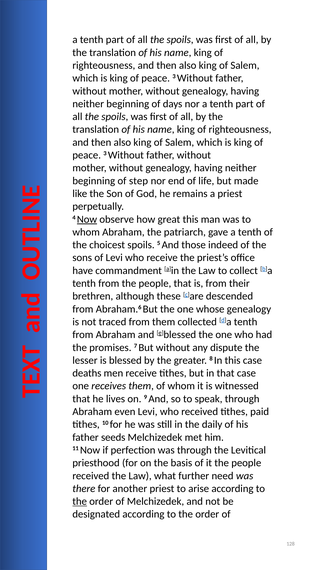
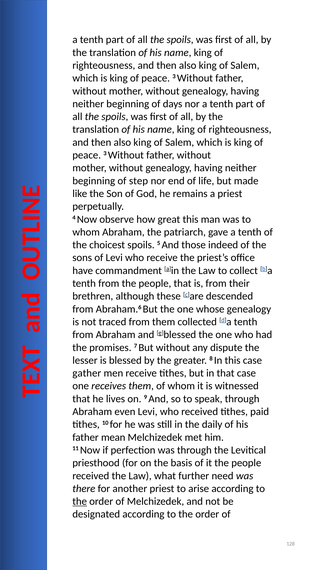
Now at (87, 220) underline: present -> none
deaths: deaths -> gather
seeds: seeds -> mean
